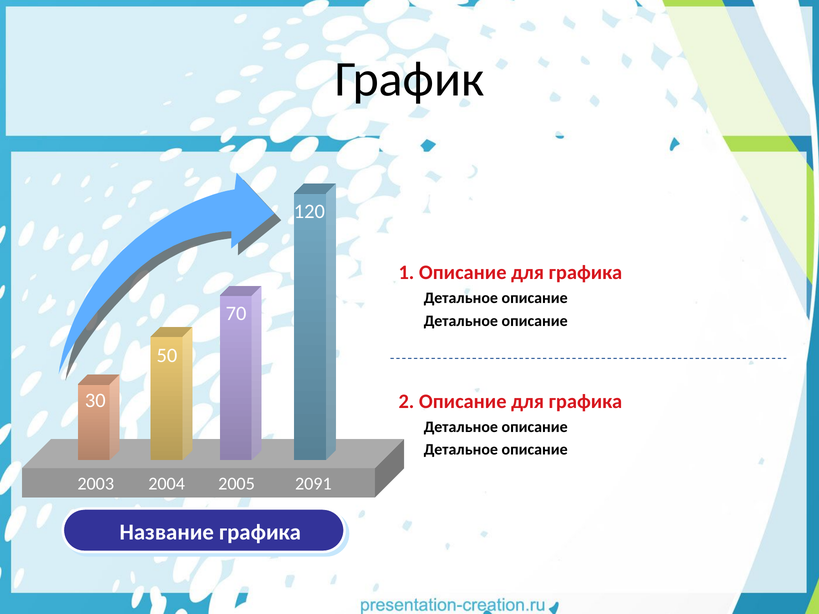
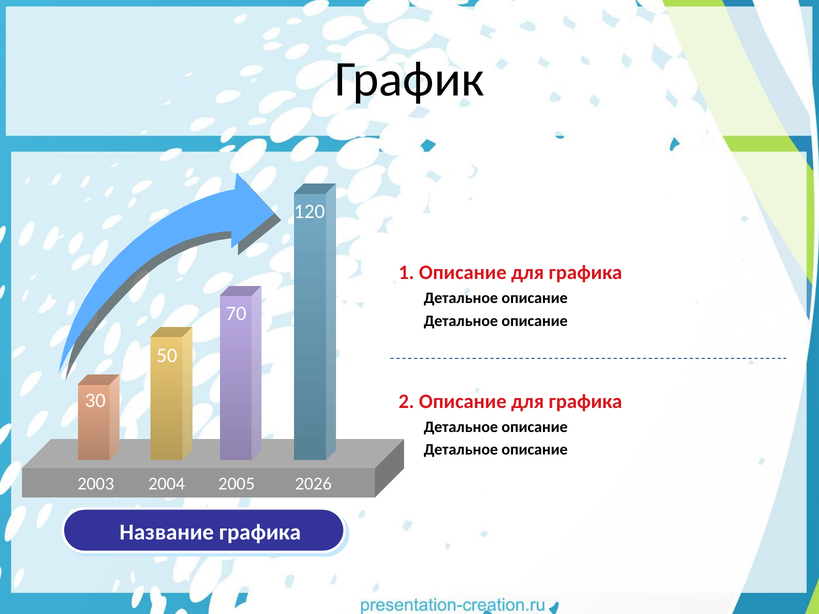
2091: 2091 -> 2026
